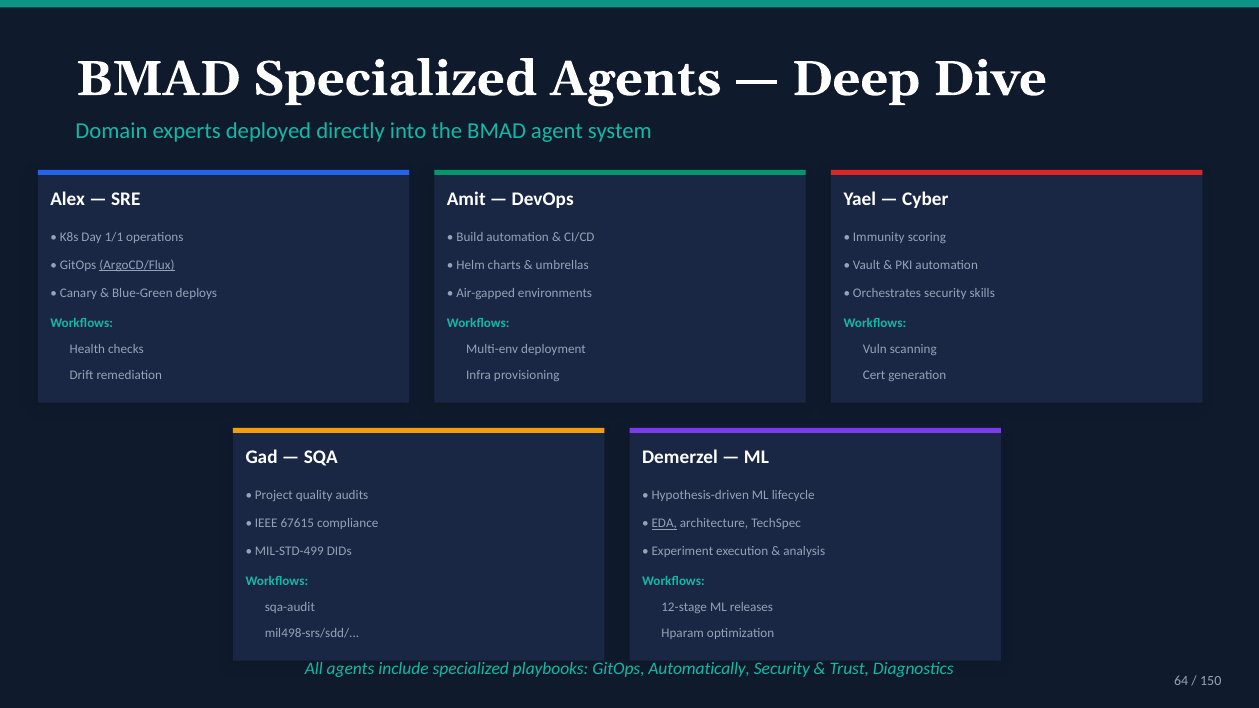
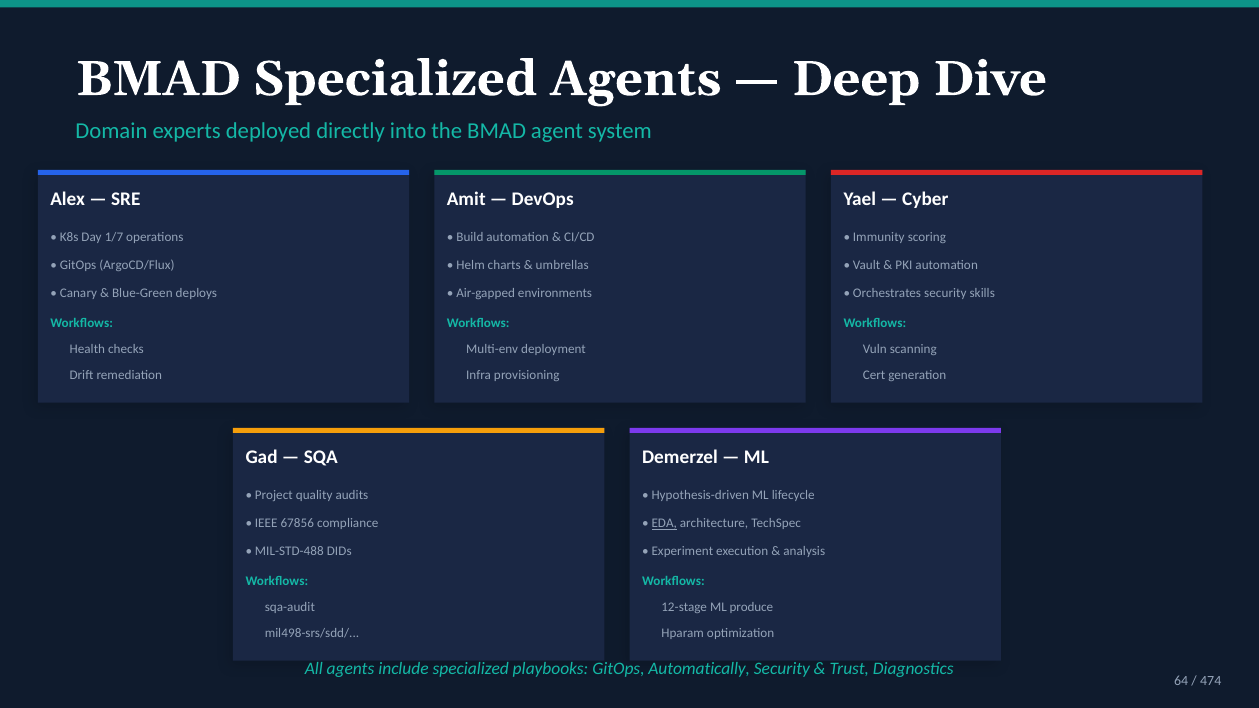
1/1: 1/1 -> 1/7
ArgoCD/Flux underline: present -> none
67615: 67615 -> 67856
MIL-STD-499: MIL-STD-499 -> MIL-STD-488
releases: releases -> produce
150: 150 -> 474
